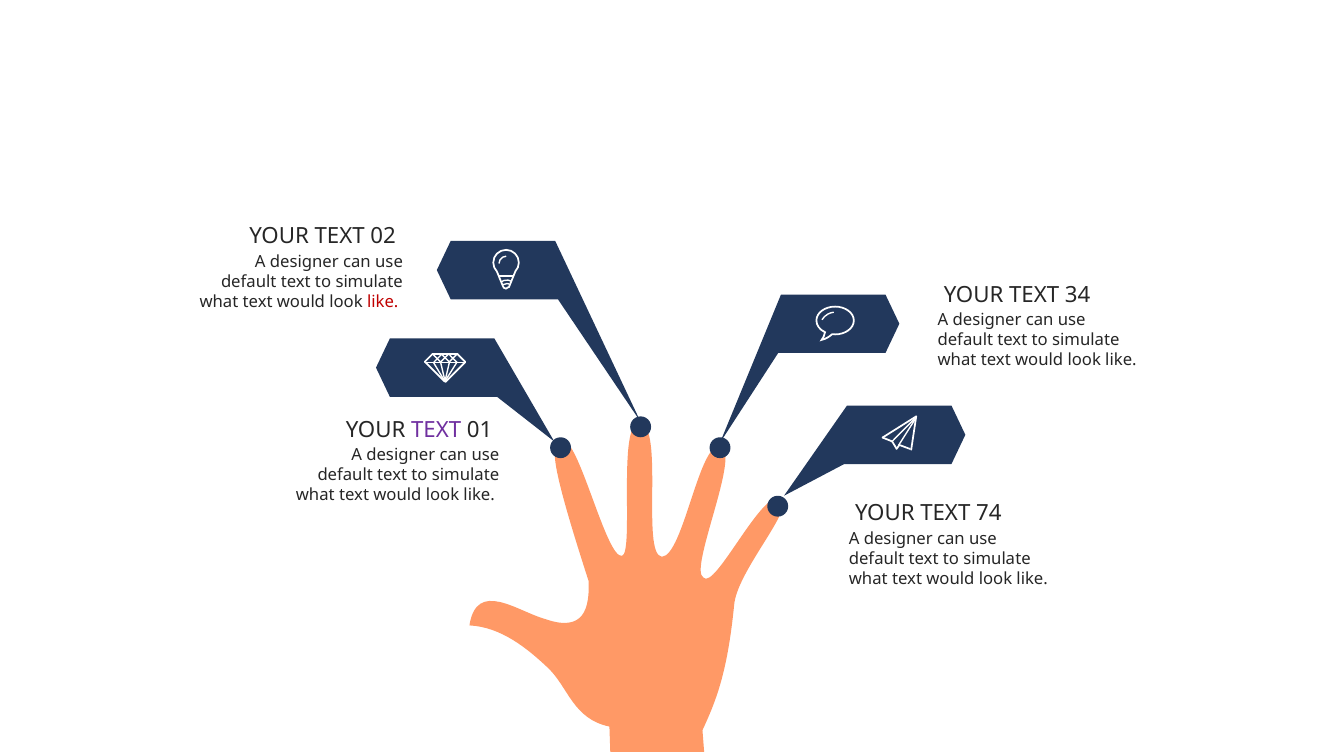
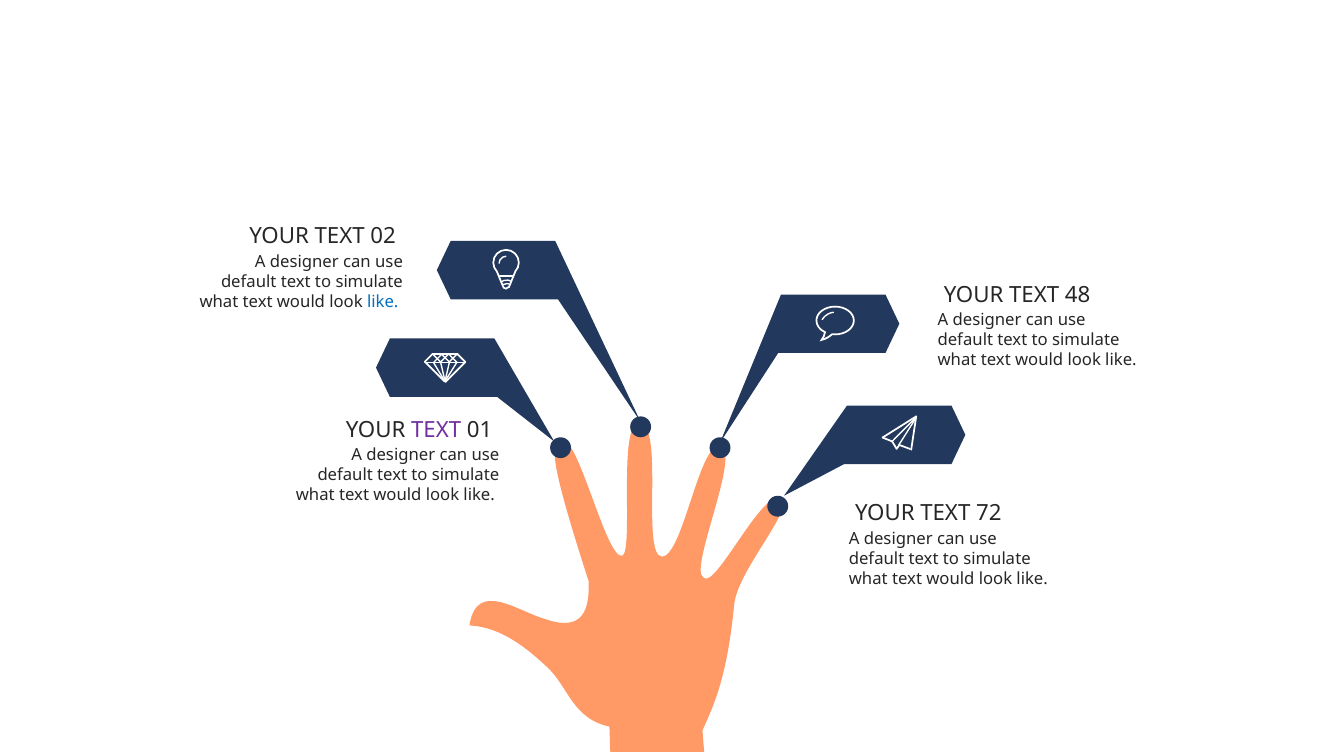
like at (383, 302) colour: red -> blue
34: 34 -> 48
74: 74 -> 72
